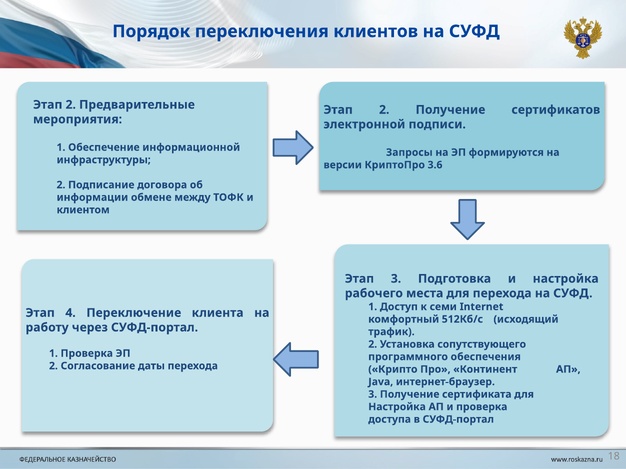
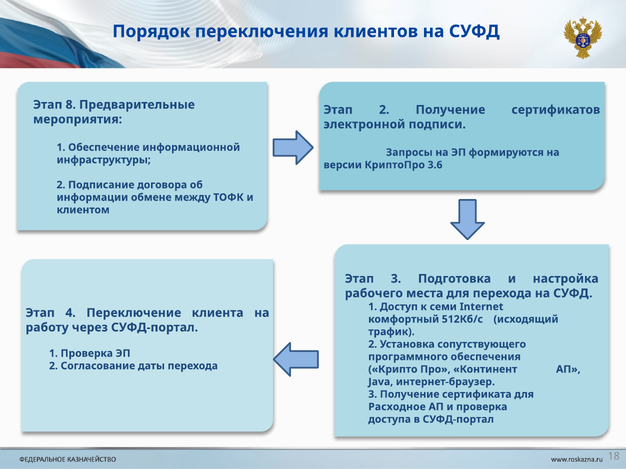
2 at (71, 105): 2 -> 8
Настройка at (397, 407): Настройка -> Расходное
